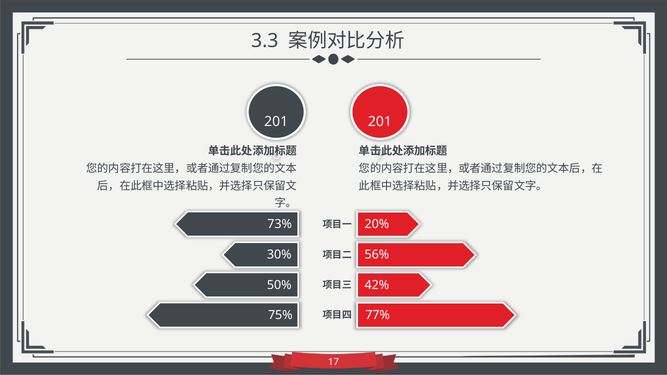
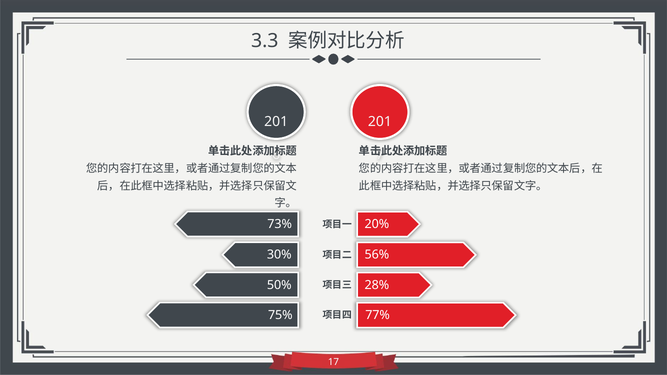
42%: 42% -> 28%
